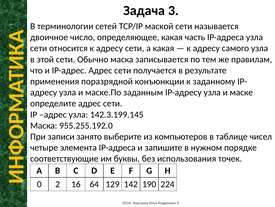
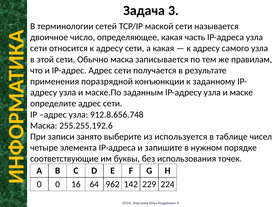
142.3.199.145: 142.3.199.145 -> 912.8.656.748
955.255.192.0: 955.255.192.0 -> 255.255.192.6
компьютеров: компьютеров -> используется
0 2: 2 -> 0
129: 129 -> 962
190: 190 -> 229
